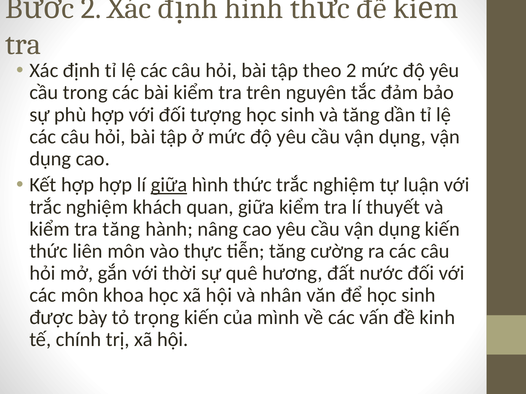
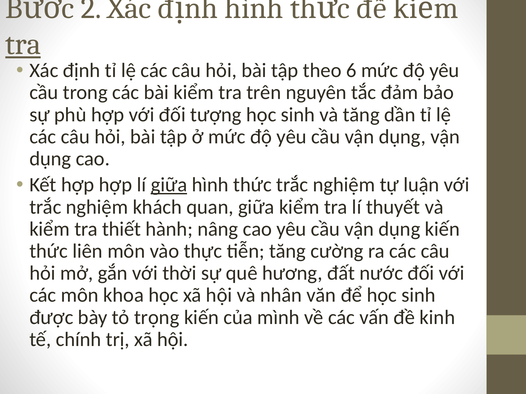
tra at (23, 44) underline: none -> present
theo 2: 2 -> 6
tra tăng: tăng -> thiết
